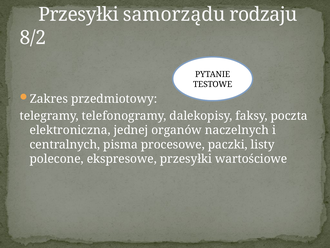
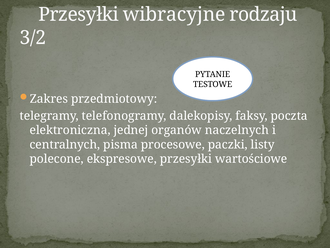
samorządu: samorządu -> wibracyjne
8/2: 8/2 -> 3/2
